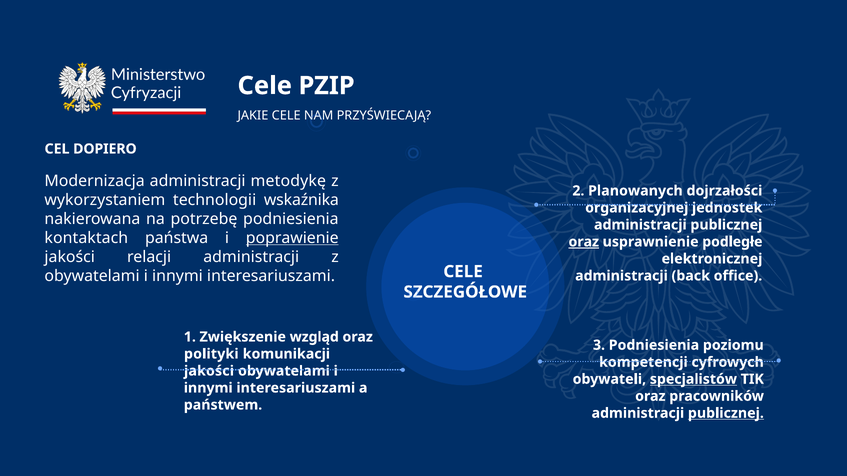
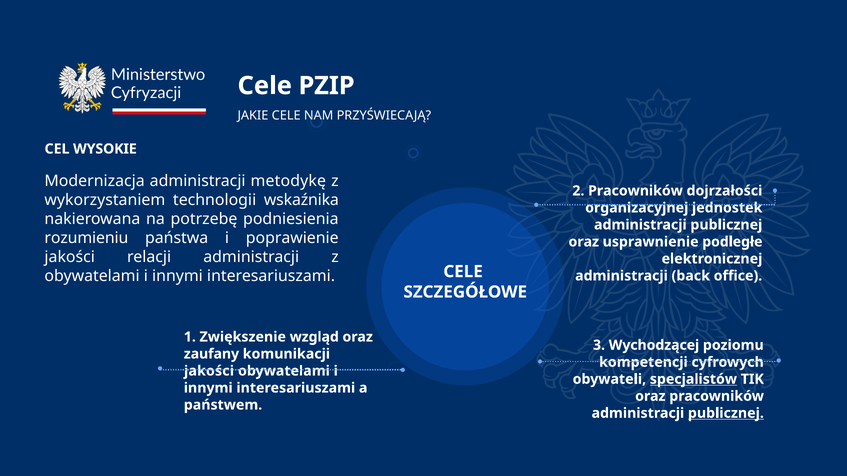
DOPIERO: DOPIERO -> WYSOKIE
2 Planowanych: Planowanych -> Pracowników
kontaktach: kontaktach -> rozumieniu
poprawienie underline: present -> none
oraz at (584, 242) underline: present -> none
3 Podniesienia: Podniesienia -> Wychodzącej
polityki: polityki -> zaufany
